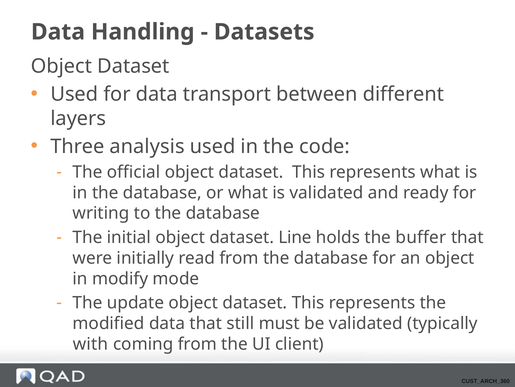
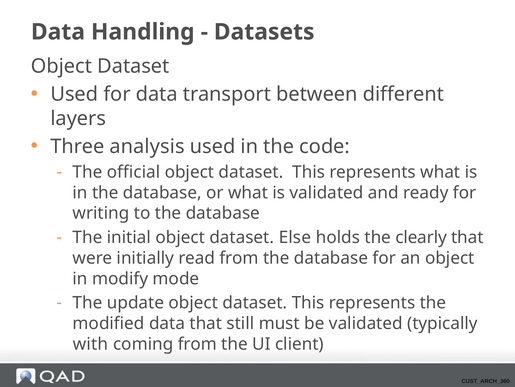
Line: Line -> Else
buffer: buffer -> clearly
